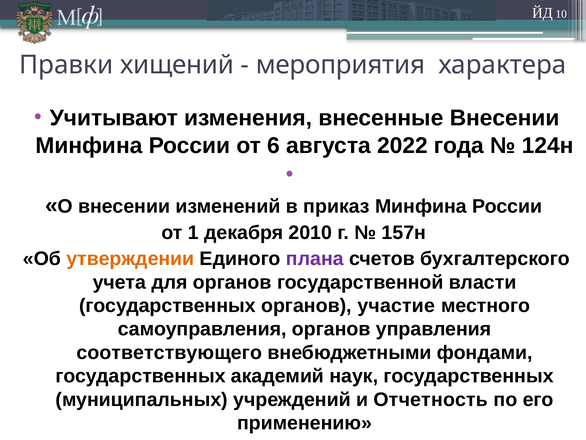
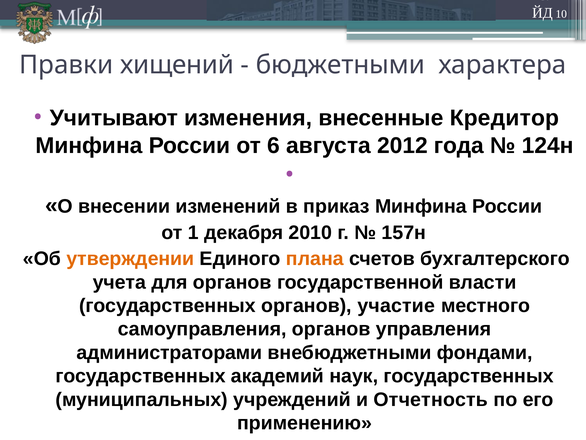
мероприятия: мероприятия -> бюджетными
внесенные Внесении: Внесении -> Кредитор
2022: 2022 -> 2012
плана colour: purple -> orange
соответствующего: соответствующего -> администраторами
